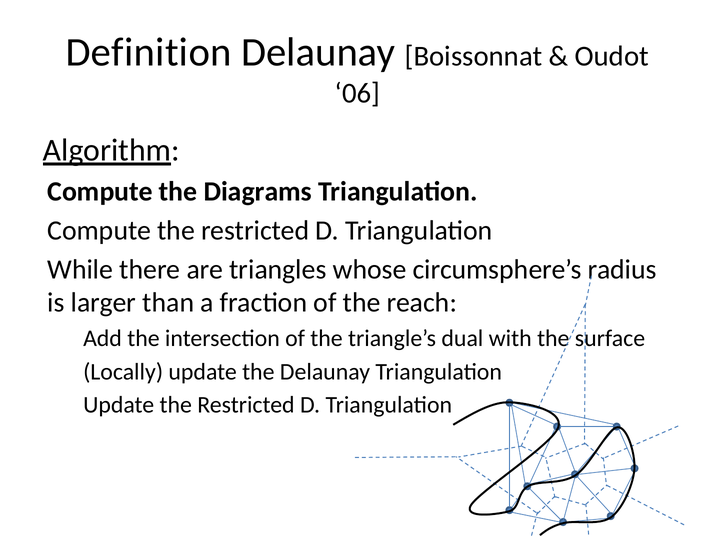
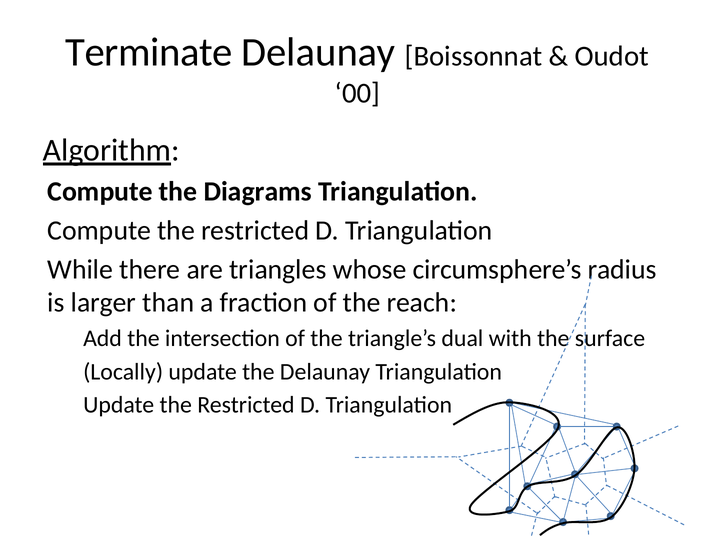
Definition: Definition -> Terminate
06: 06 -> 00
